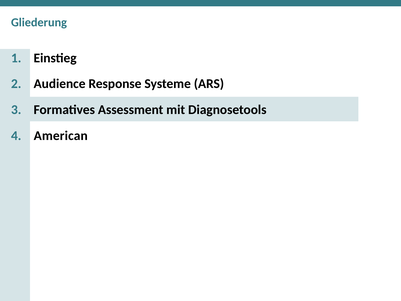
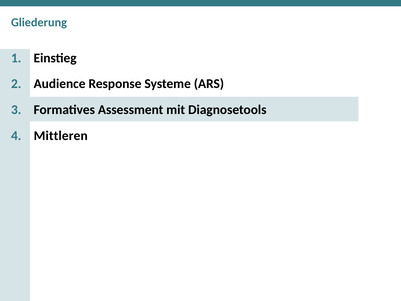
American: American -> Mittleren
